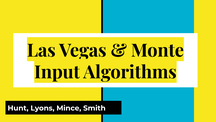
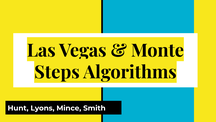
Input: Input -> Steps
